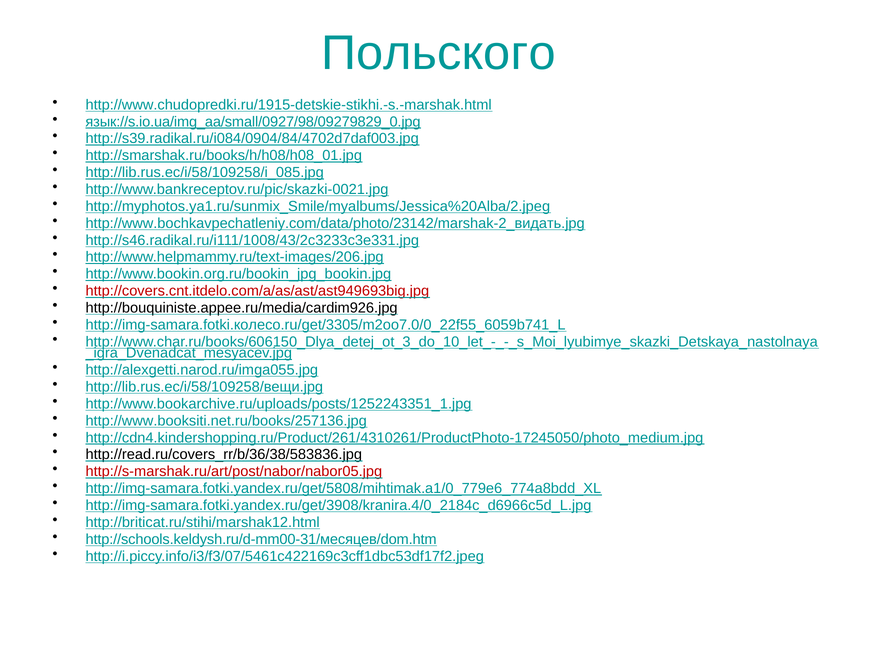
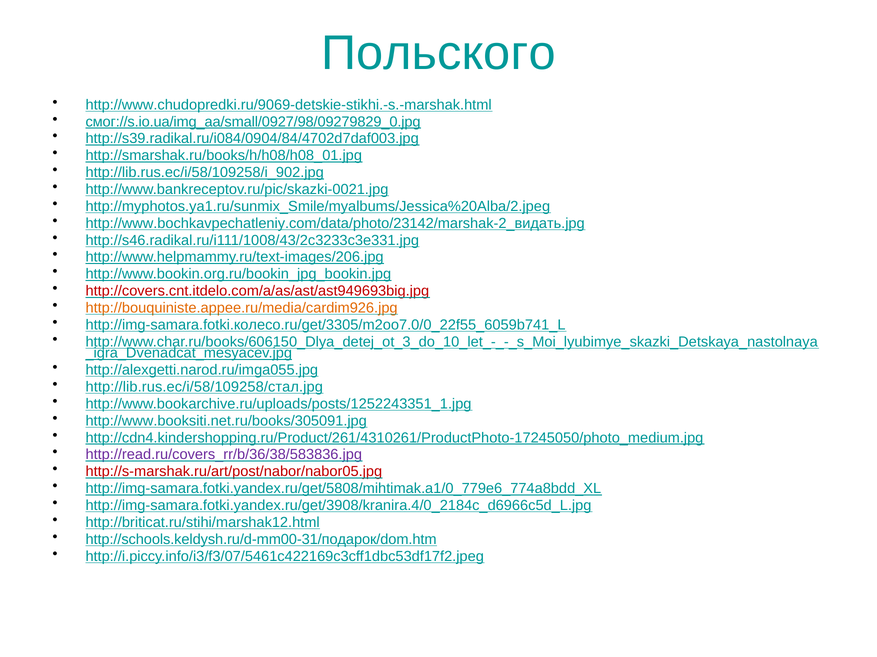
http://www.chudopredki.ru/1915-detskie-stikhi.-s.-marshak.html: http://www.chudopredki.ru/1915-detskie-stikhi.-s.-marshak.html -> http://www.chudopredki.ru/9069-detskie-stikhi.-s.-marshak.html
язык://s.io.ua/img_aa/small/0927/98/09279829_0.jpg: язык://s.io.ua/img_aa/small/0927/98/09279829_0.jpg -> смог://s.io.ua/img_aa/small/0927/98/09279829_0.jpg
http://lib.rus.ec/i/58/109258/i_085.jpg: http://lib.rus.ec/i/58/109258/i_085.jpg -> http://lib.rus.ec/i/58/109258/i_902.jpg
http://bouquiniste.appee.ru/media/cardim926.jpg colour: black -> orange
http://lib.rus.ec/i/58/109258/вещи.jpg: http://lib.rus.ec/i/58/109258/вещи.jpg -> http://lib.rus.ec/i/58/109258/стал.jpg
http://www.booksiti.net.ru/books/257136.jpg: http://www.booksiti.net.ru/books/257136.jpg -> http://www.booksiti.net.ru/books/305091.jpg
http://read.ru/covers_rr/b/36/38/583836.jpg colour: black -> purple
http://schools.keldysh.ru/d-mm00-31/месяцев/dom.htm: http://schools.keldysh.ru/d-mm00-31/месяцев/dom.htm -> http://schools.keldysh.ru/d-mm00-31/подарок/dom.htm
